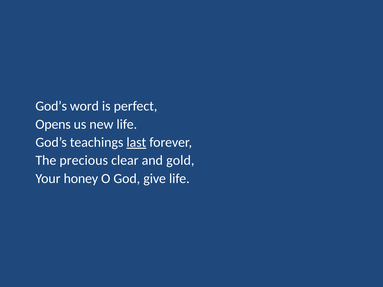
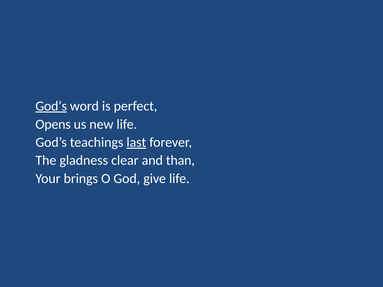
God’s at (51, 106) underline: none -> present
precious: precious -> gladness
gold: gold -> than
honey: honey -> brings
